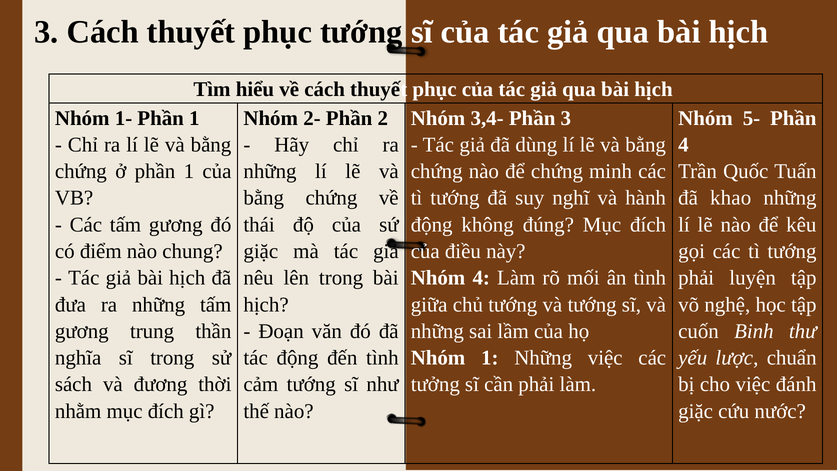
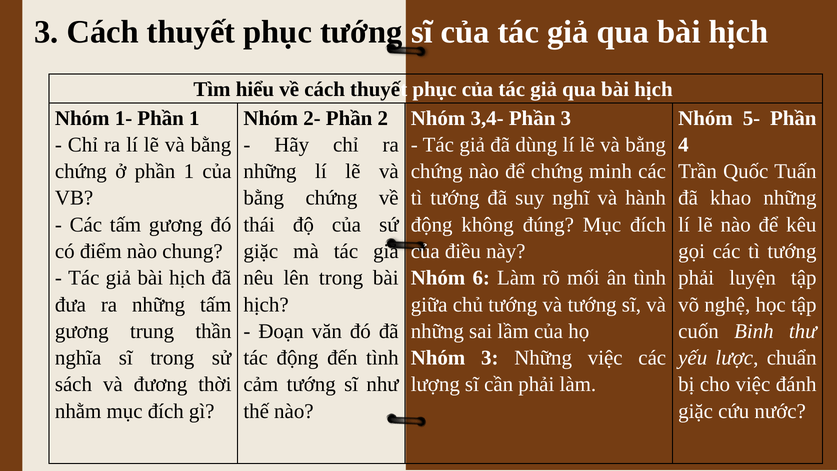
Nhóm 4: 4 -> 6
Nhóm 1: 1 -> 3
tưởng: tưởng -> lượng
